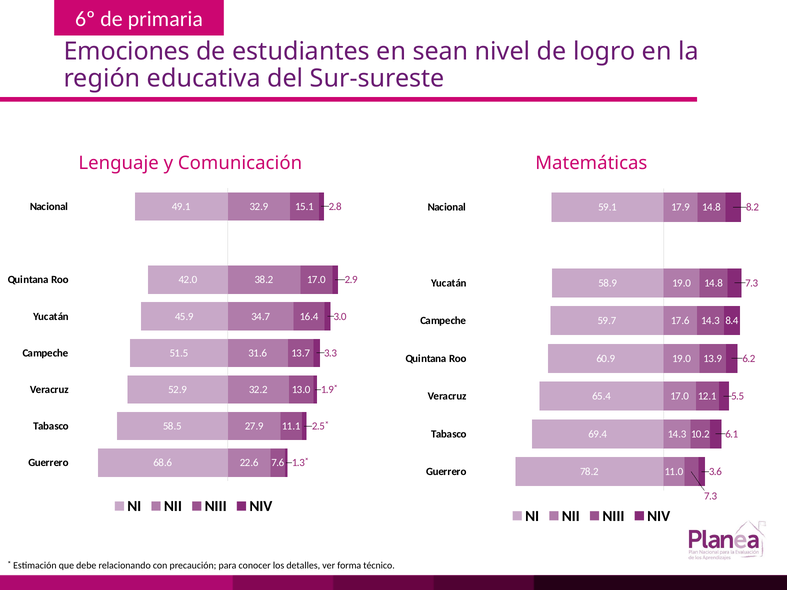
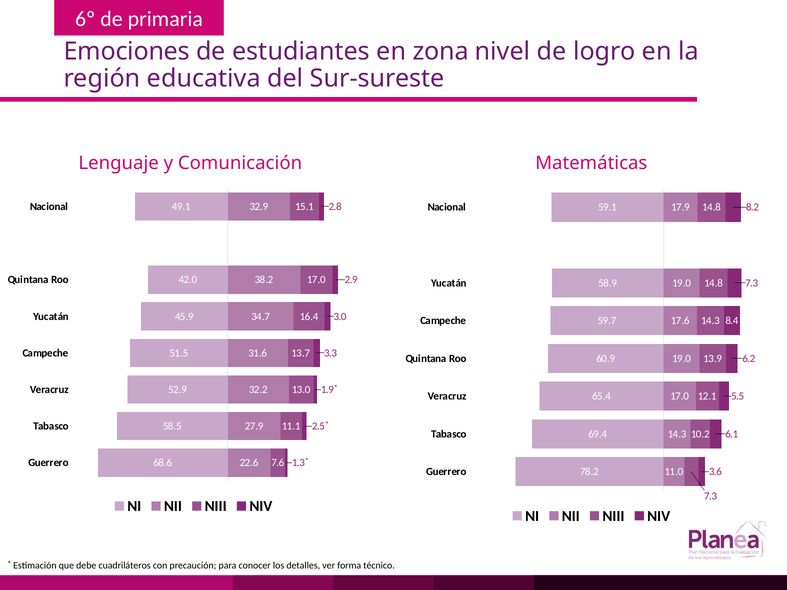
sean: sean -> zona
relacionando: relacionando -> cuadriláteros
